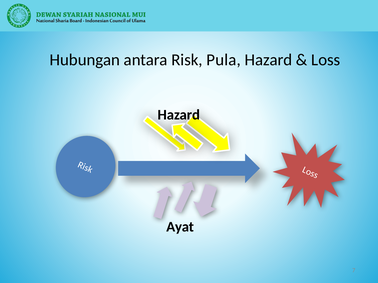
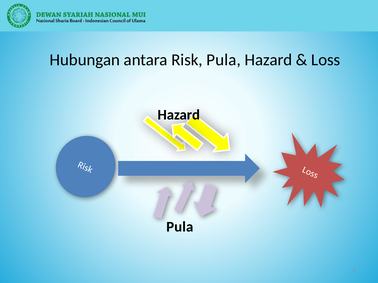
Ayat at (180, 227): Ayat -> Pula
